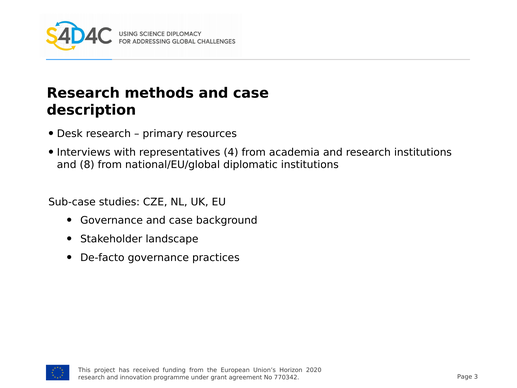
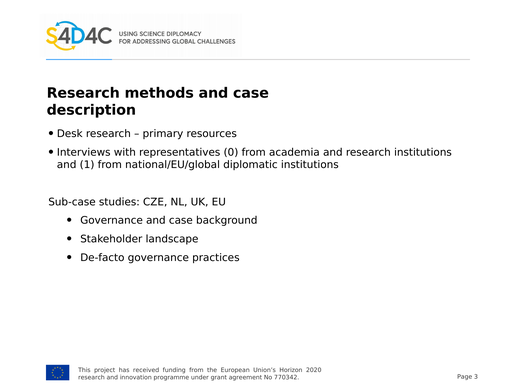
4: 4 -> 0
8: 8 -> 1
